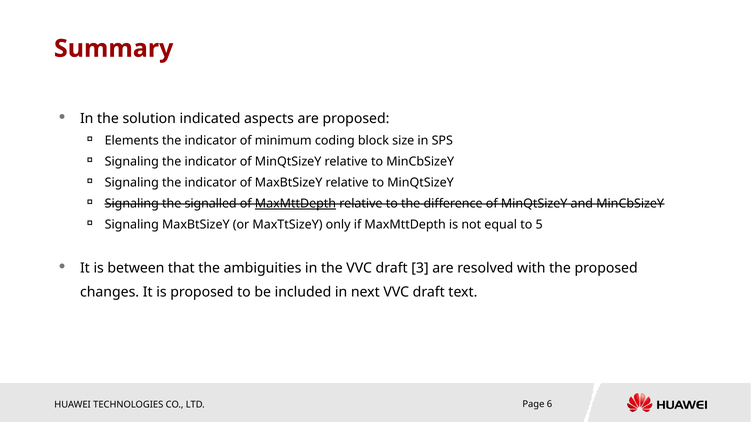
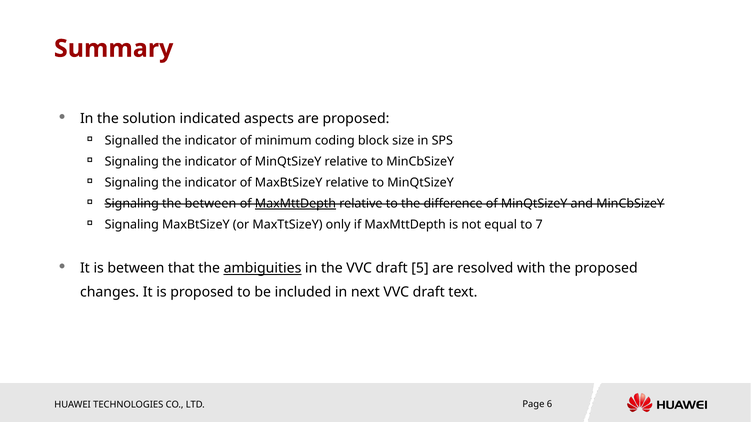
Elements: Elements -> Signalled
the signalled: signalled -> between
5: 5 -> 7
ambiguities underline: none -> present
3: 3 -> 5
